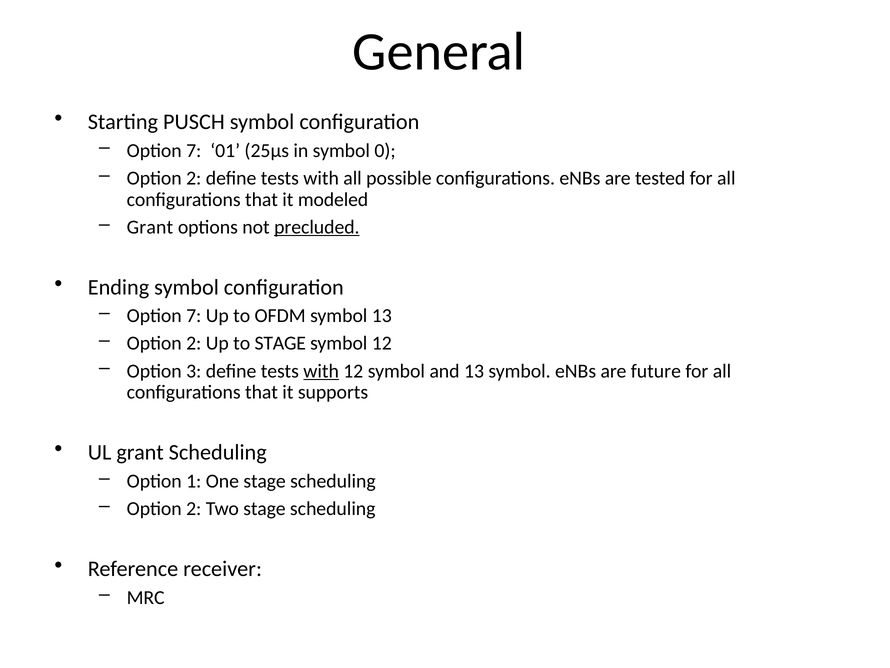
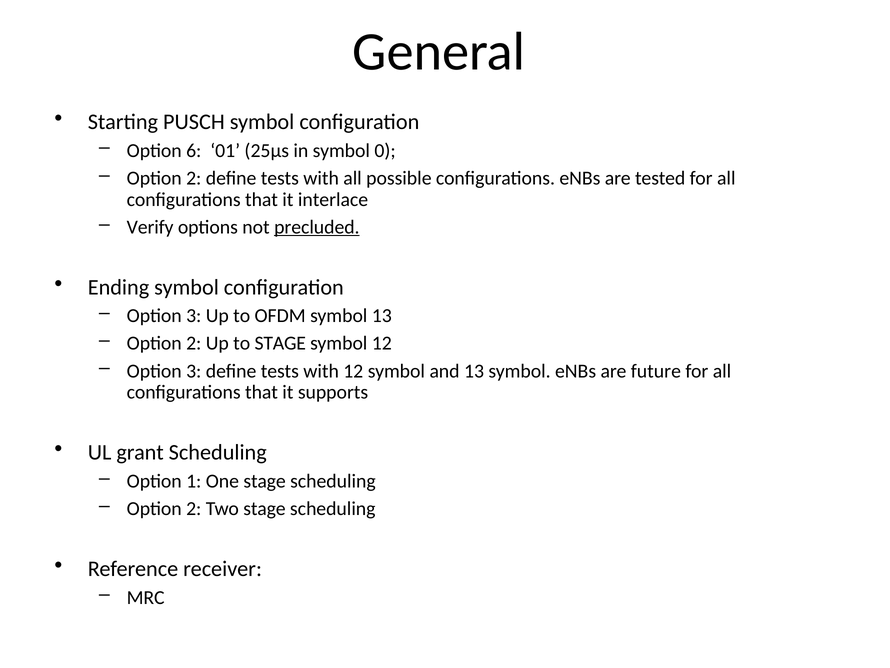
7 at (194, 150): 7 -> 6
modeled: modeled -> interlace
Grant at (150, 227): Grant -> Verify
7 at (194, 316): 7 -> 3
with at (321, 371) underline: present -> none
